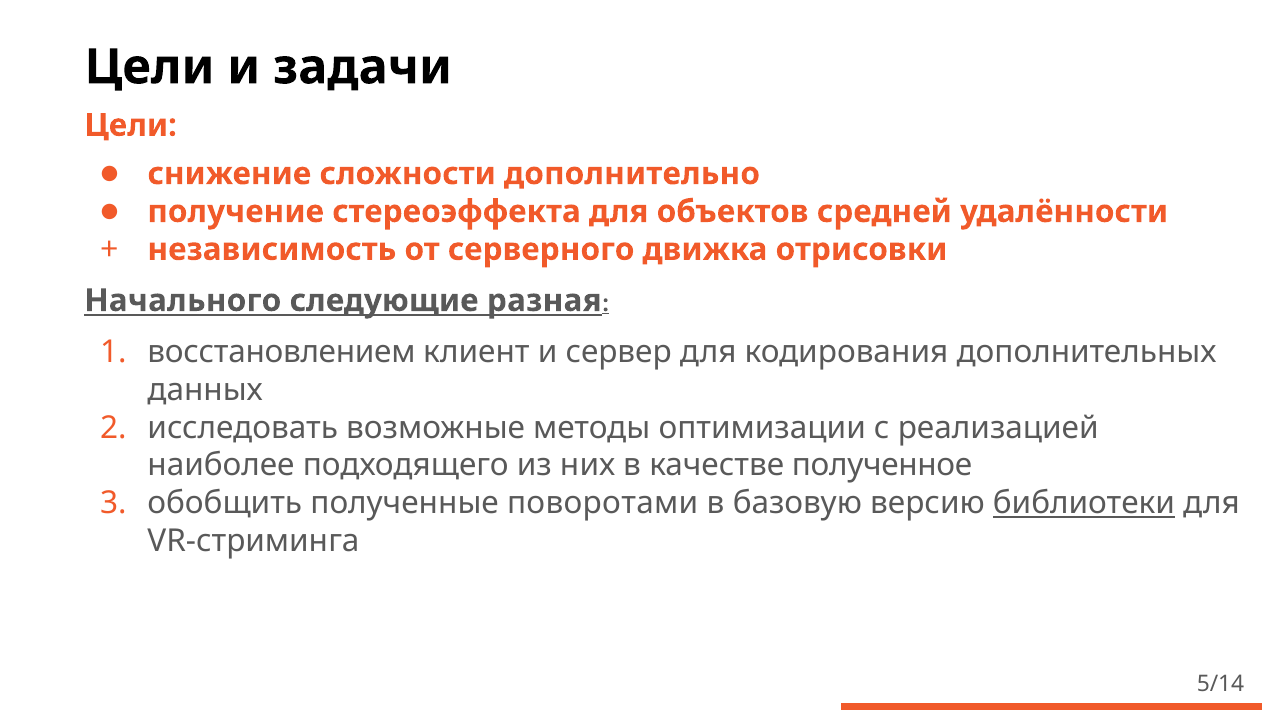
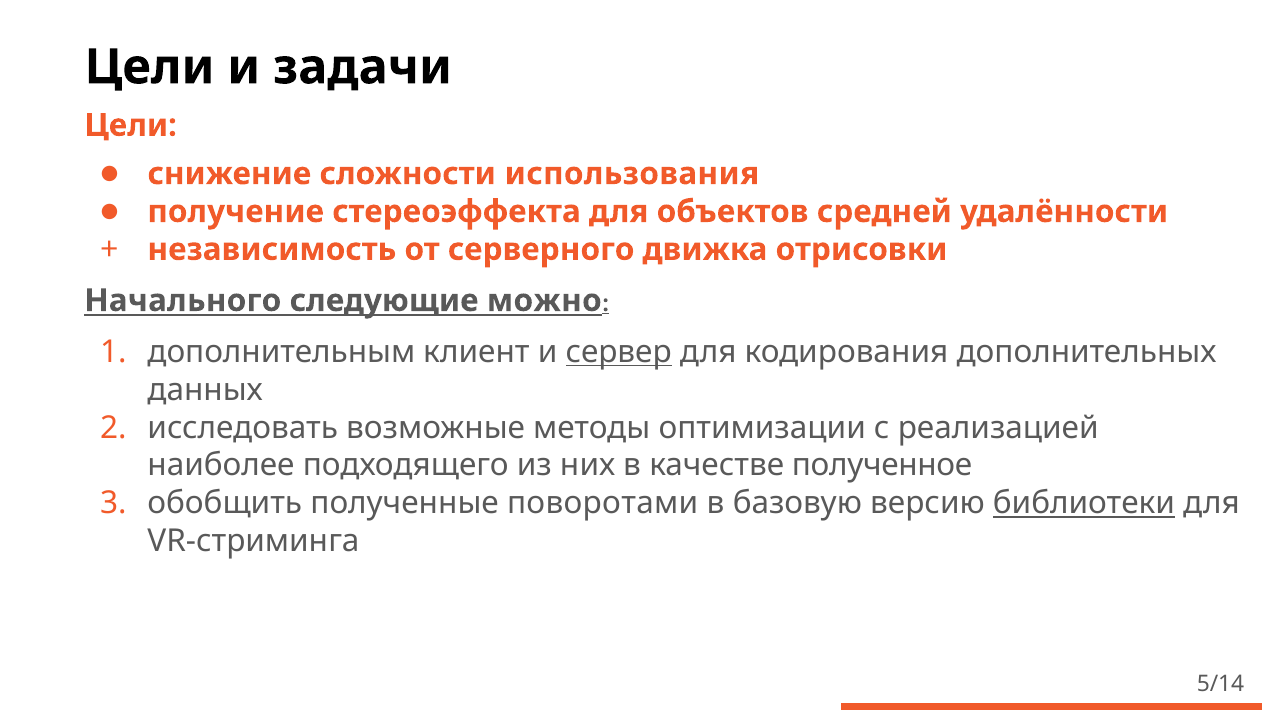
дополнительно: дополнительно -> использования
разная: разная -> можно
восстановлением: восстановлением -> дополнительным
сервер underline: none -> present
